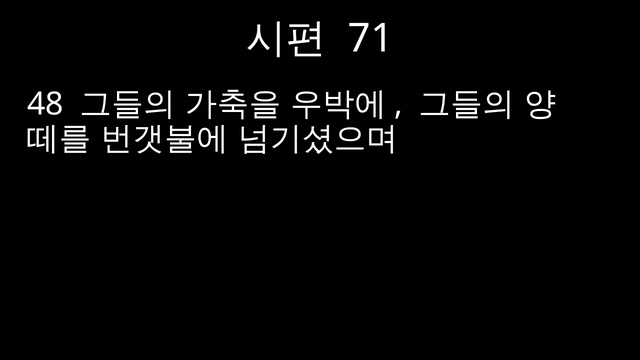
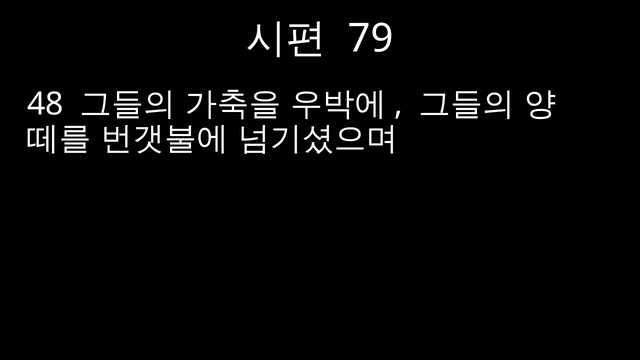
71: 71 -> 79
